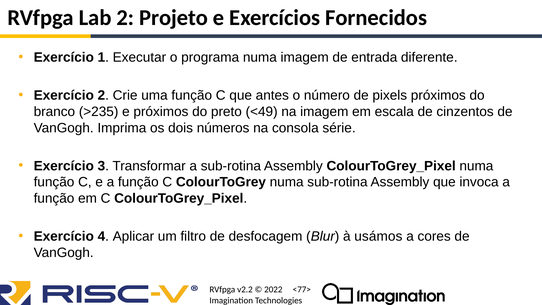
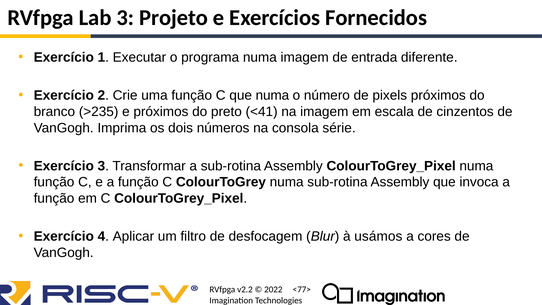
Lab 2: 2 -> 3
que antes: antes -> numa
<49: <49 -> <41
